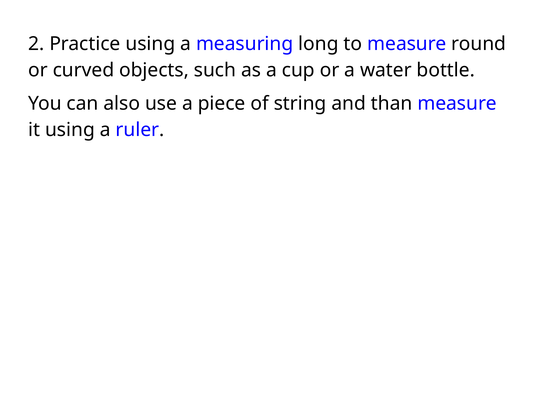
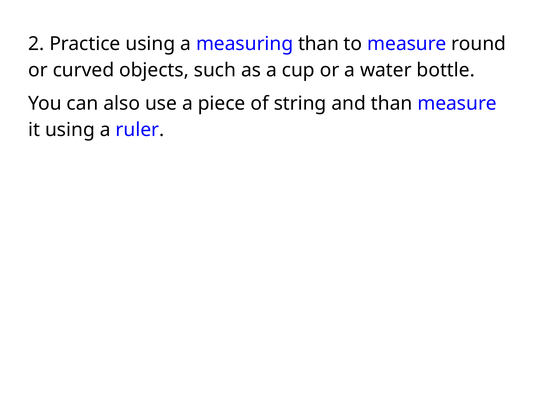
measuring long: long -> than
